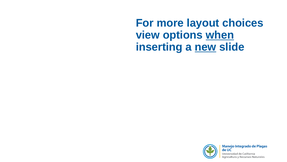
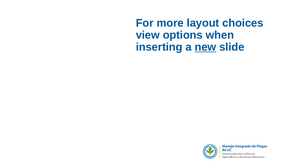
when underline: present -> none
